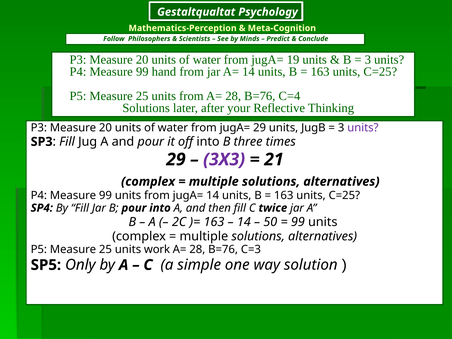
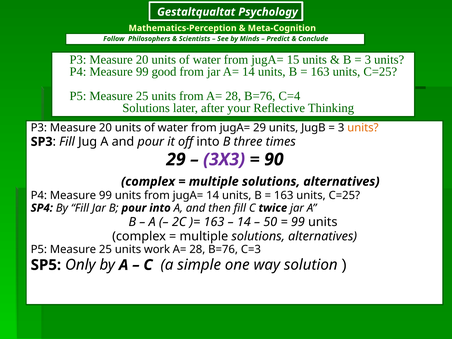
19: 19 -> 15
hand: hand -> good
units at (363, 128) colour: purple -> orange
21: 21 -> 90
